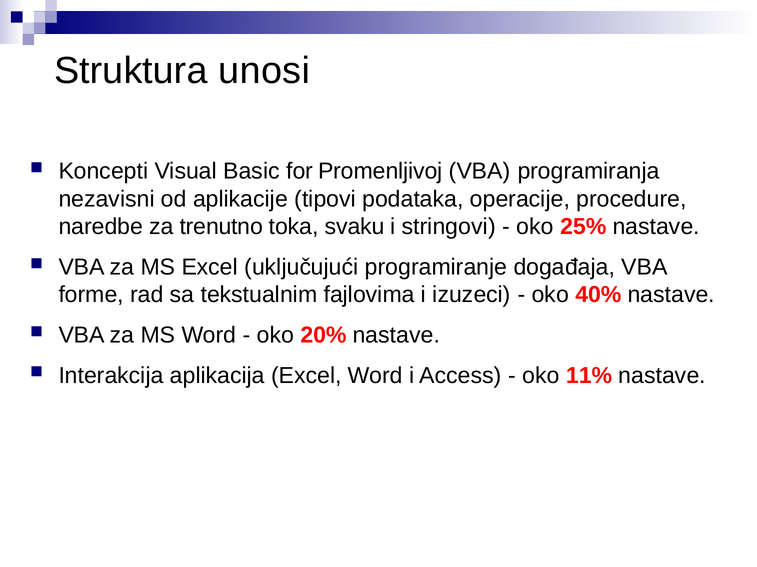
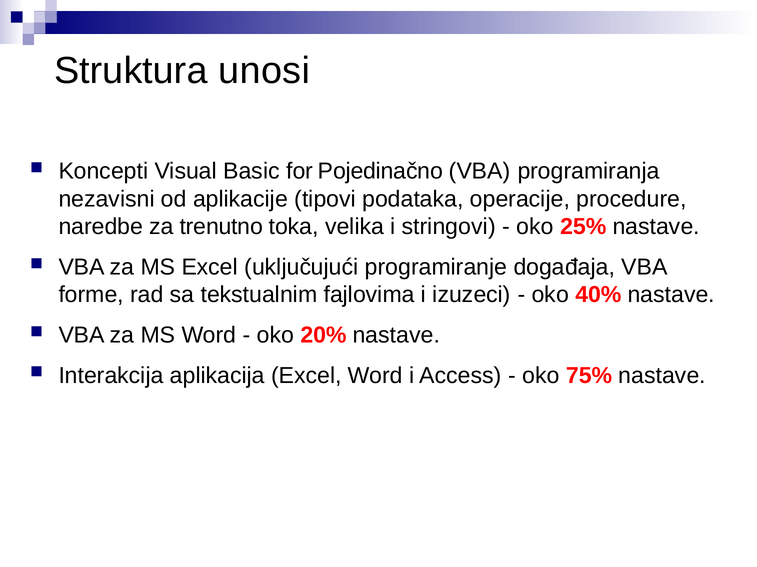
Promenljivoj: Promenljivoj -> Pojedinačno
svaku: svaku -> velika
11%: 11% -> 75%
